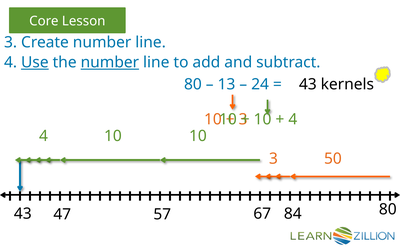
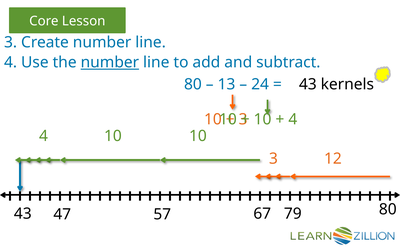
Use underline: present -> none
50: 50 -> 12
84: 84 -> 79
